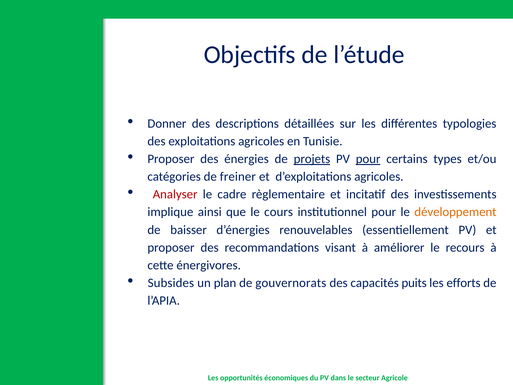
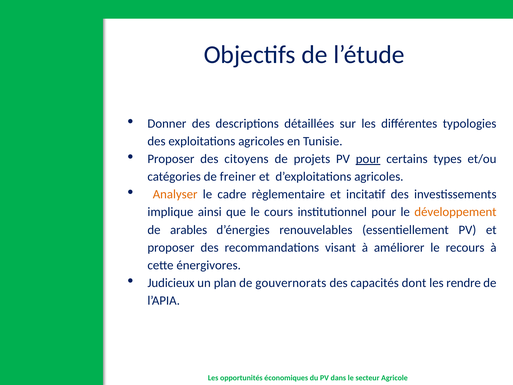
énergies: énergies -> citoyens
projets underline: present -> none
Analyser colour: red -> orange
baisser: baisser -> arables
Subsides: Subsides -> Judicieux
puits: puits -> dont
efforts: efforts -> rendre
